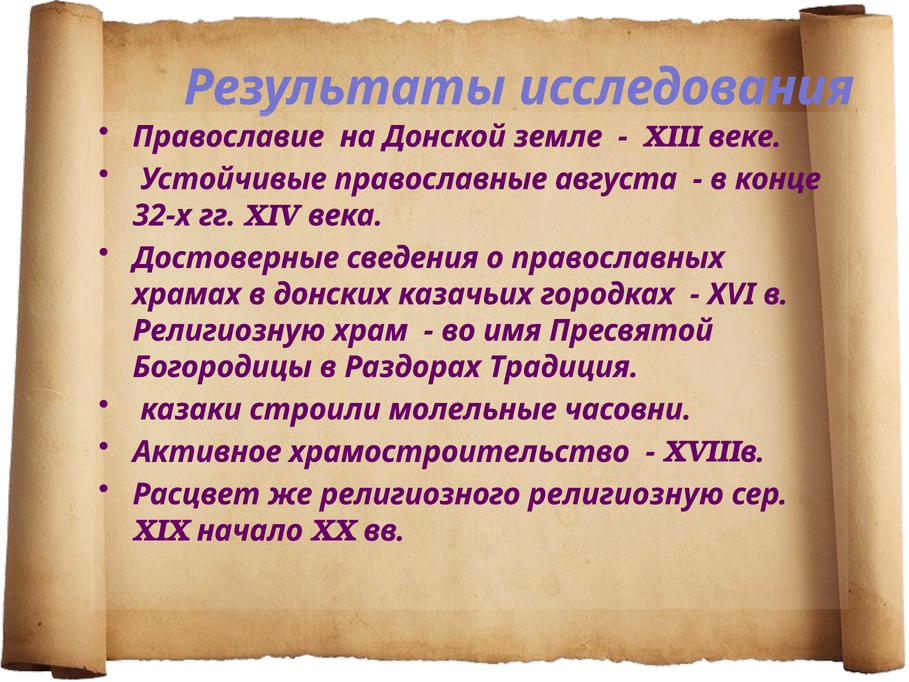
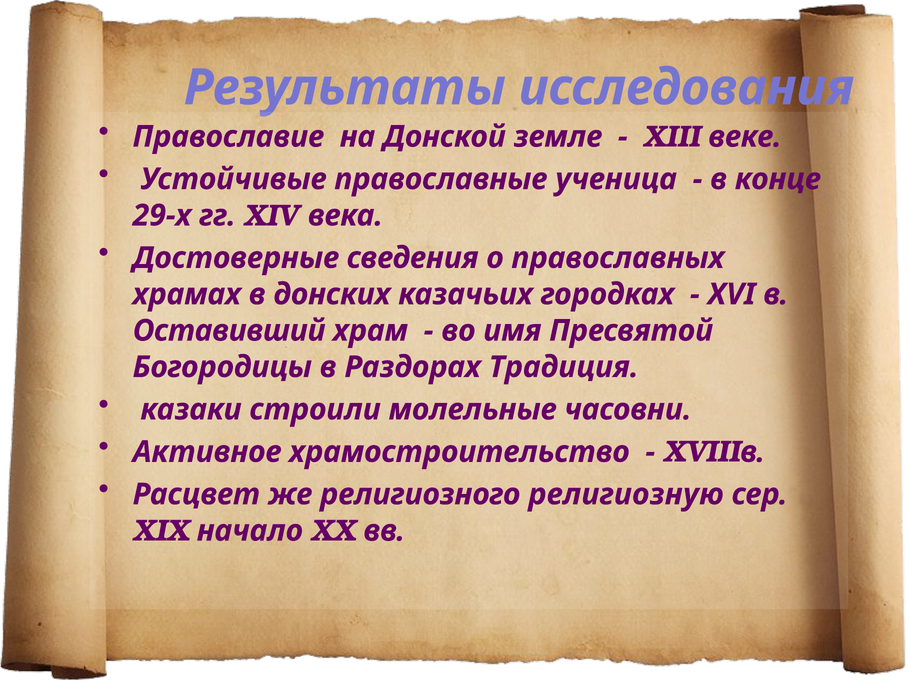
августа: августа -> ученица
32-х: 32-х -> 29-х
Религиозную at (229, 331): Религиозную -> Оставивший
